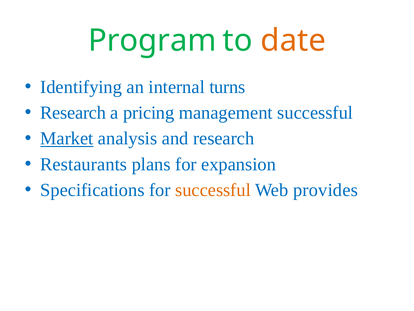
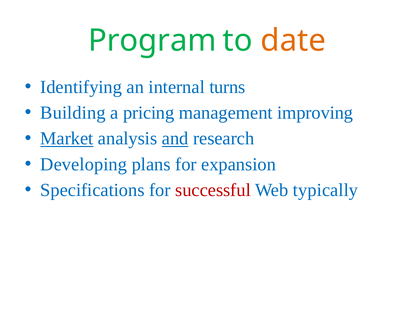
Research at (73, 113): Research -> Building
management successful: successful -> improving
and underline: none -> present
Restaurants: Restaurants -> Developing
successful at (213, 190) colour: orange -> red
provides: provides -> typically
